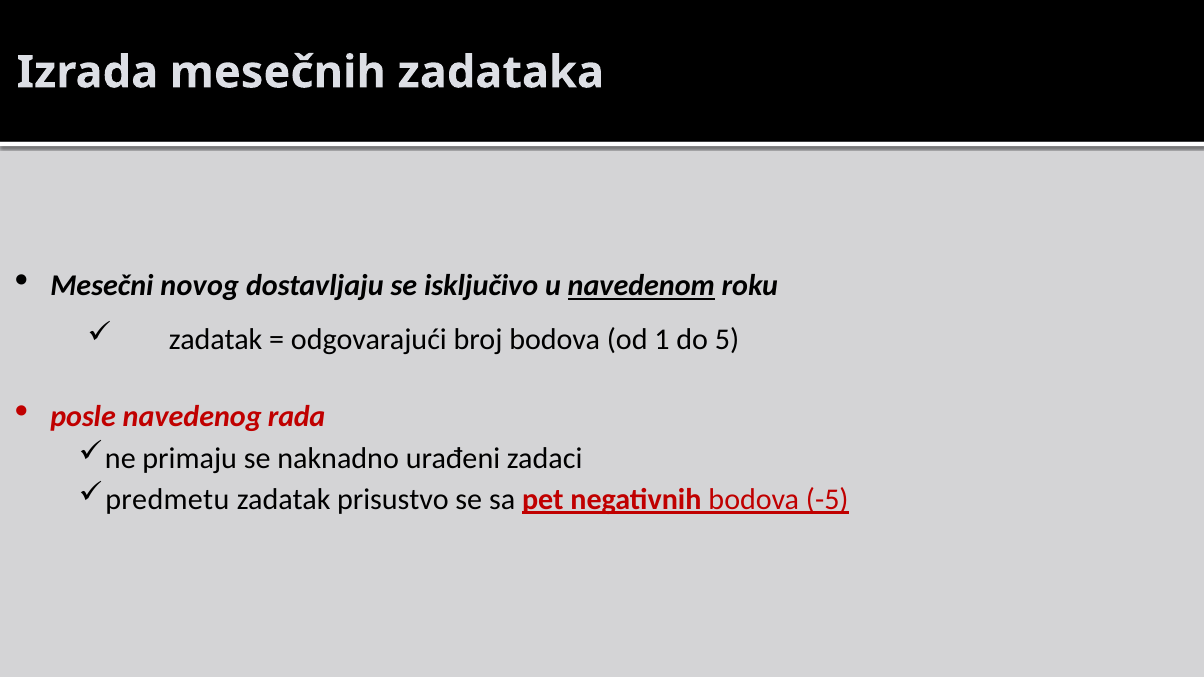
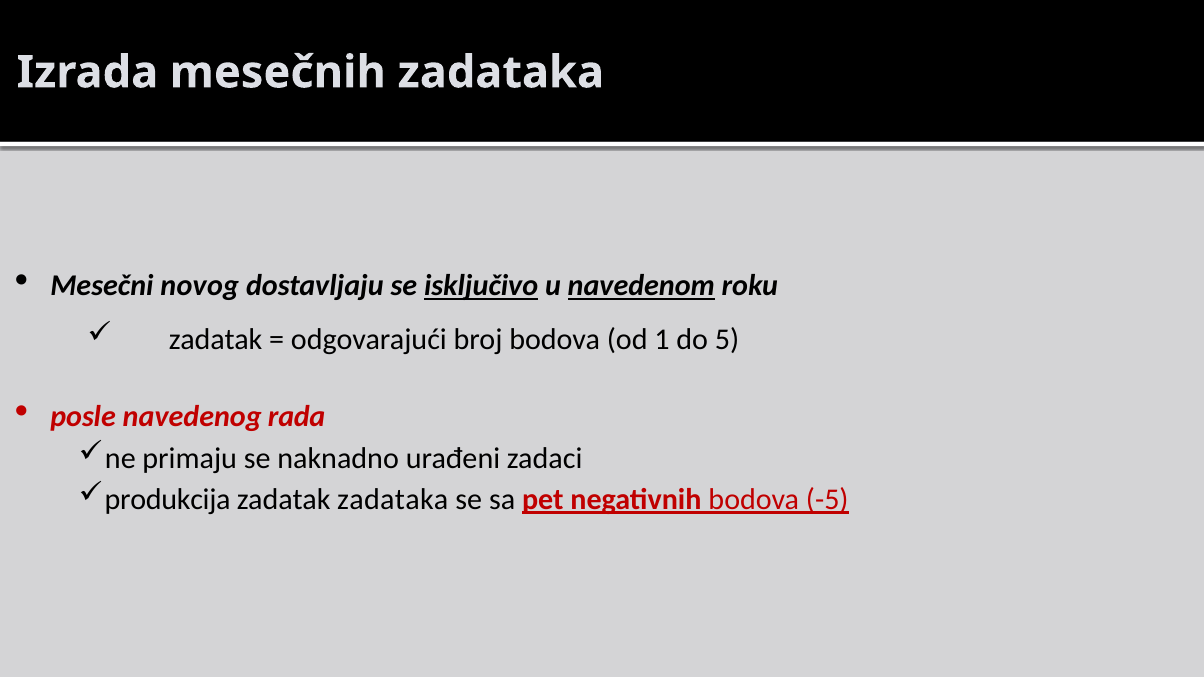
isključivo underline: none -> present
predmetu: predmetu -> produkcija
zadatak prisustvo: prisustvo -> zadataka
